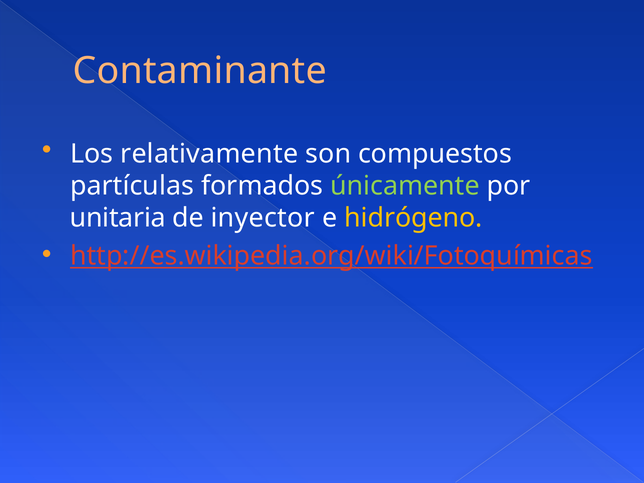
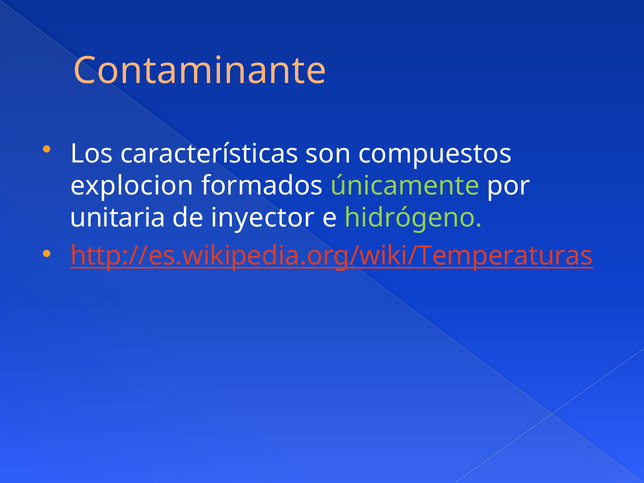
relativamente: relativamente -> características
partículas: partículas -> explocion
hidrógeno colour: yellow -> light green
http://es.wikipedia.org/wiki/Fotoquímicas: http://es.wikipedia.org/wiki/Fotoquímicas -> http://es.wikipedia.org/wiki/Temperaturas
